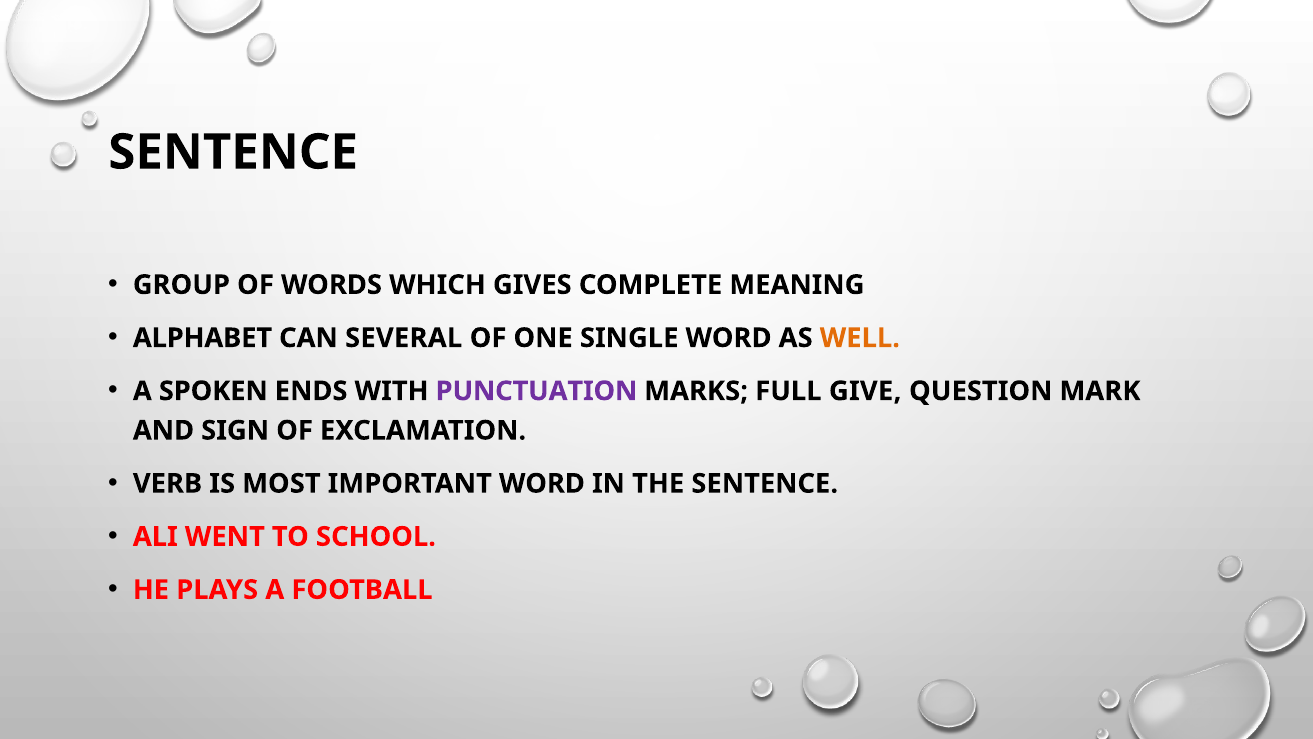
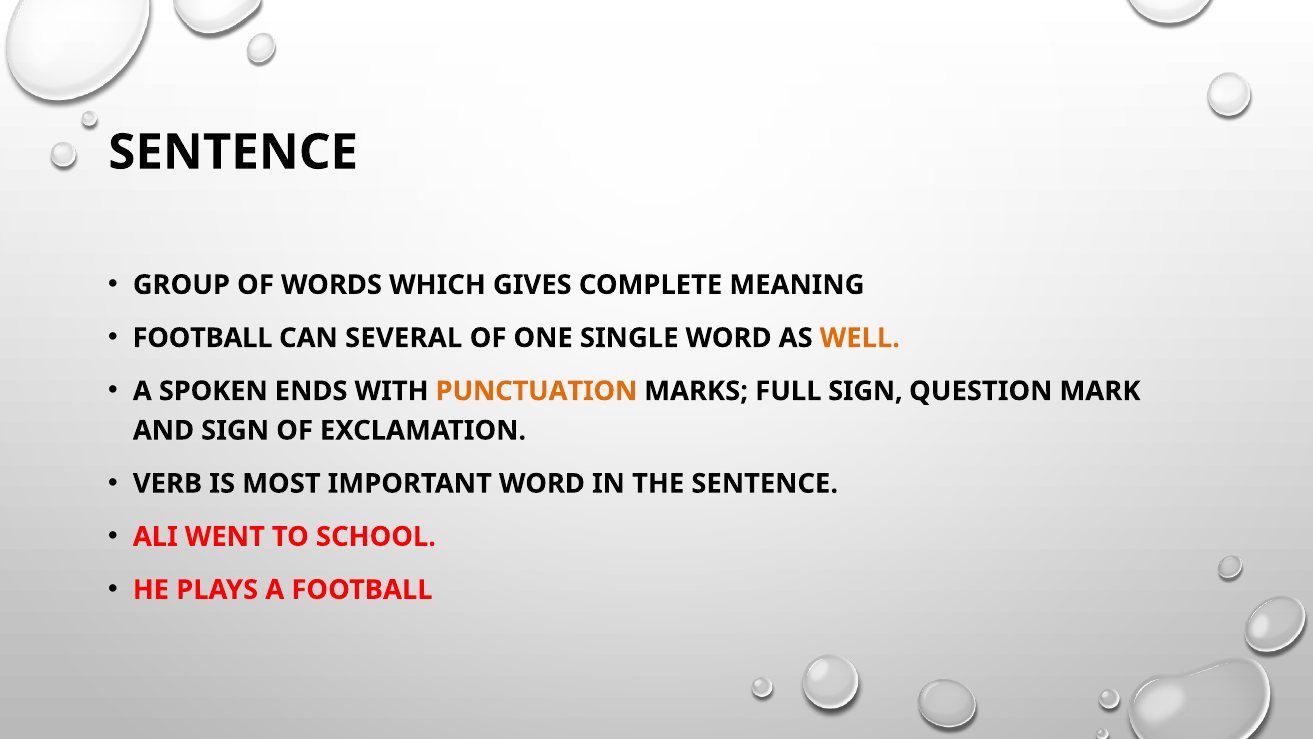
ALPHABET at (202, 338): ALPHABET -> FOOTBALL
PUNCTUATION colour: purple -> orange
FULL GIVE: GIVE -> SIGN
